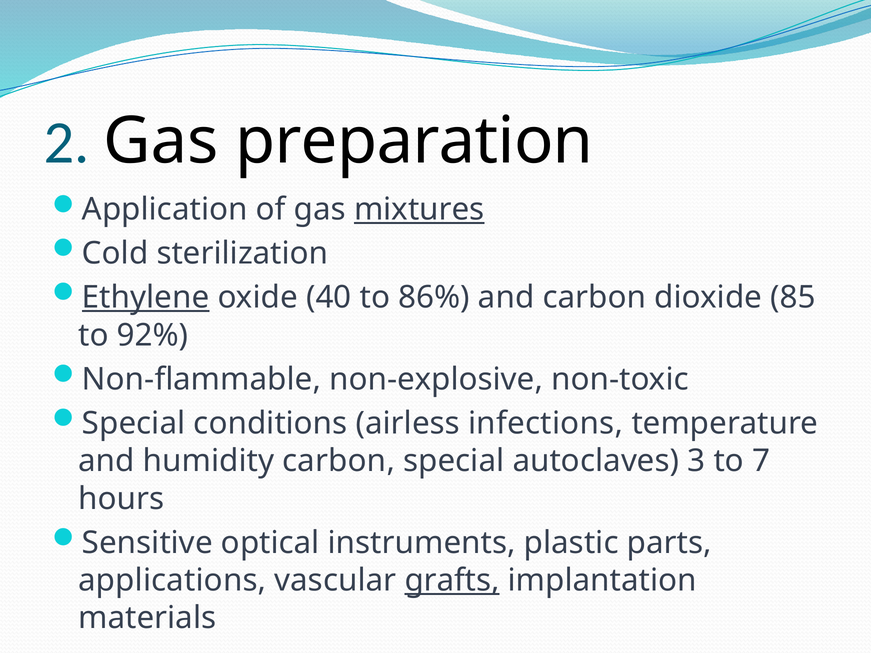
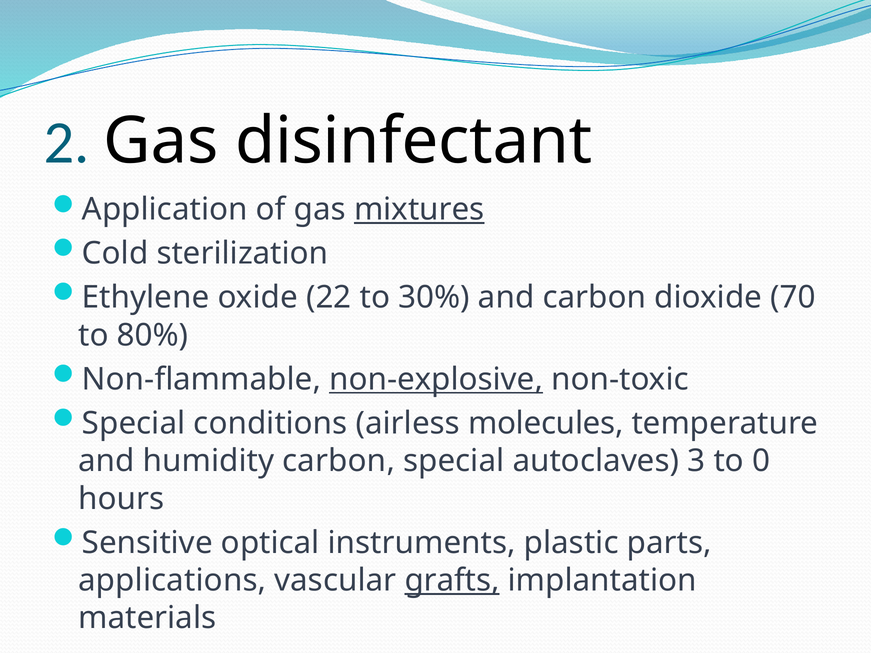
preparation: preparation -> disinfectant
Ethylene underline: present -> none
40: 40 -> 22
86%: 86% -> 30%
85: 85 -> 70
92%: 92% -> 80%
non-explosive underline: none -> present
infections: infections -> molecules
7: 7 -> 0
